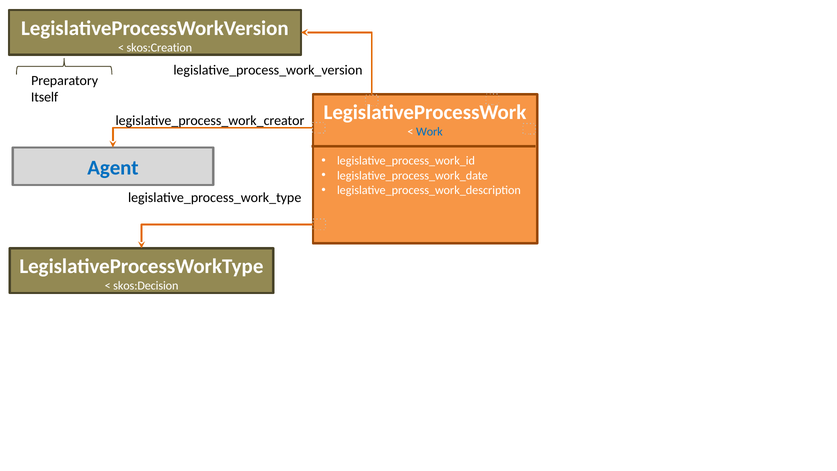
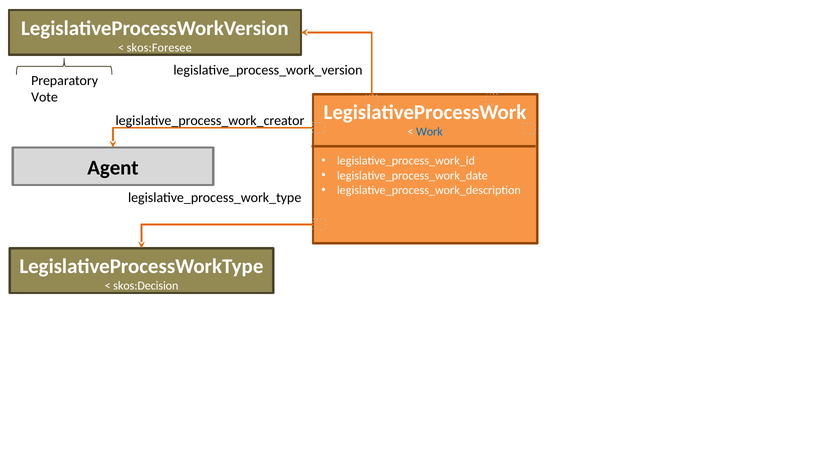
skos:Creation: skos:Creation -> skos:Foresee
Itself: Itself -> Vote
Agent colour: blue -> black
